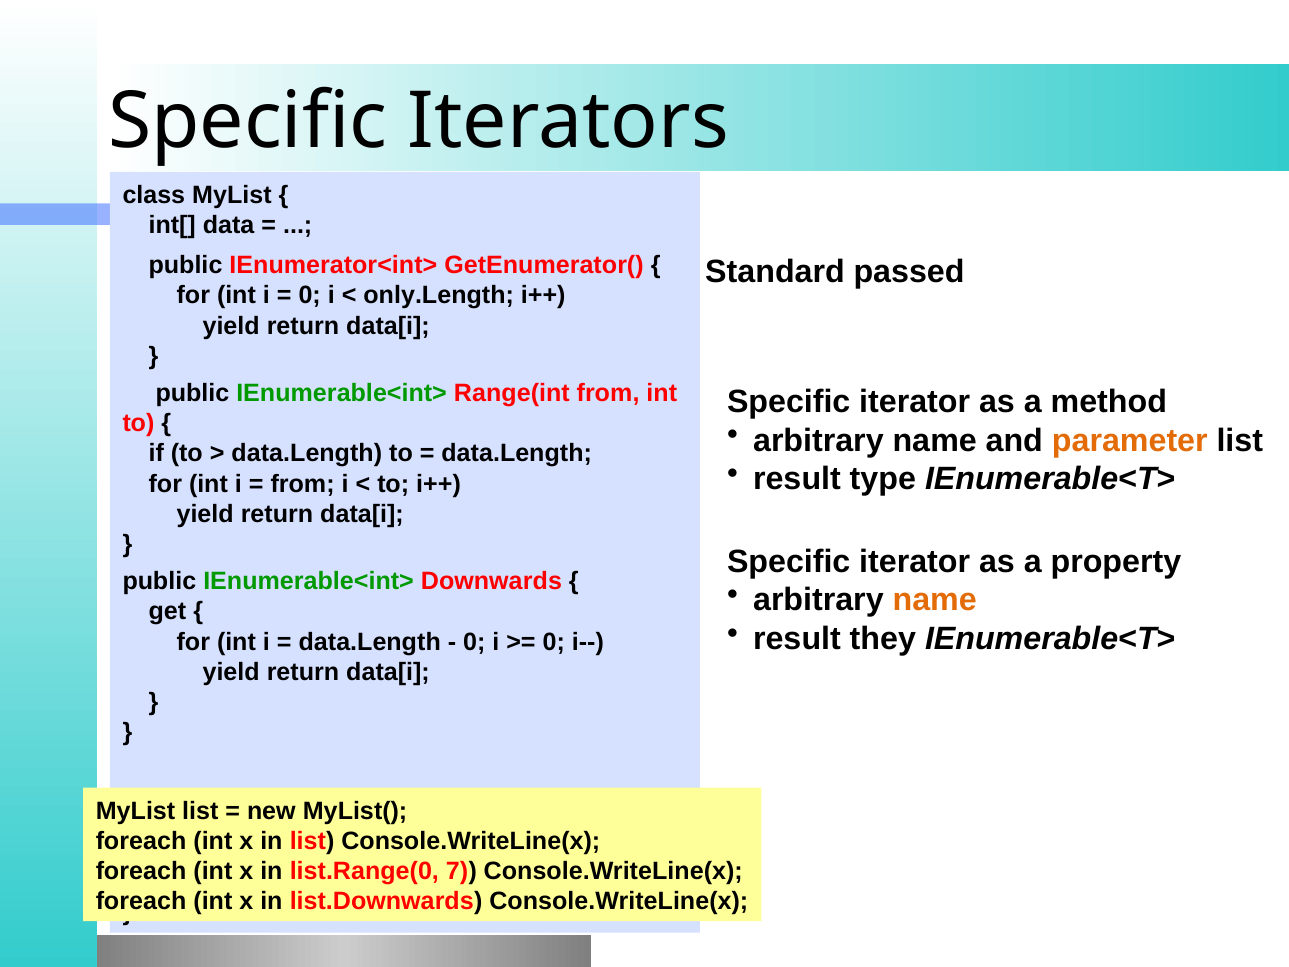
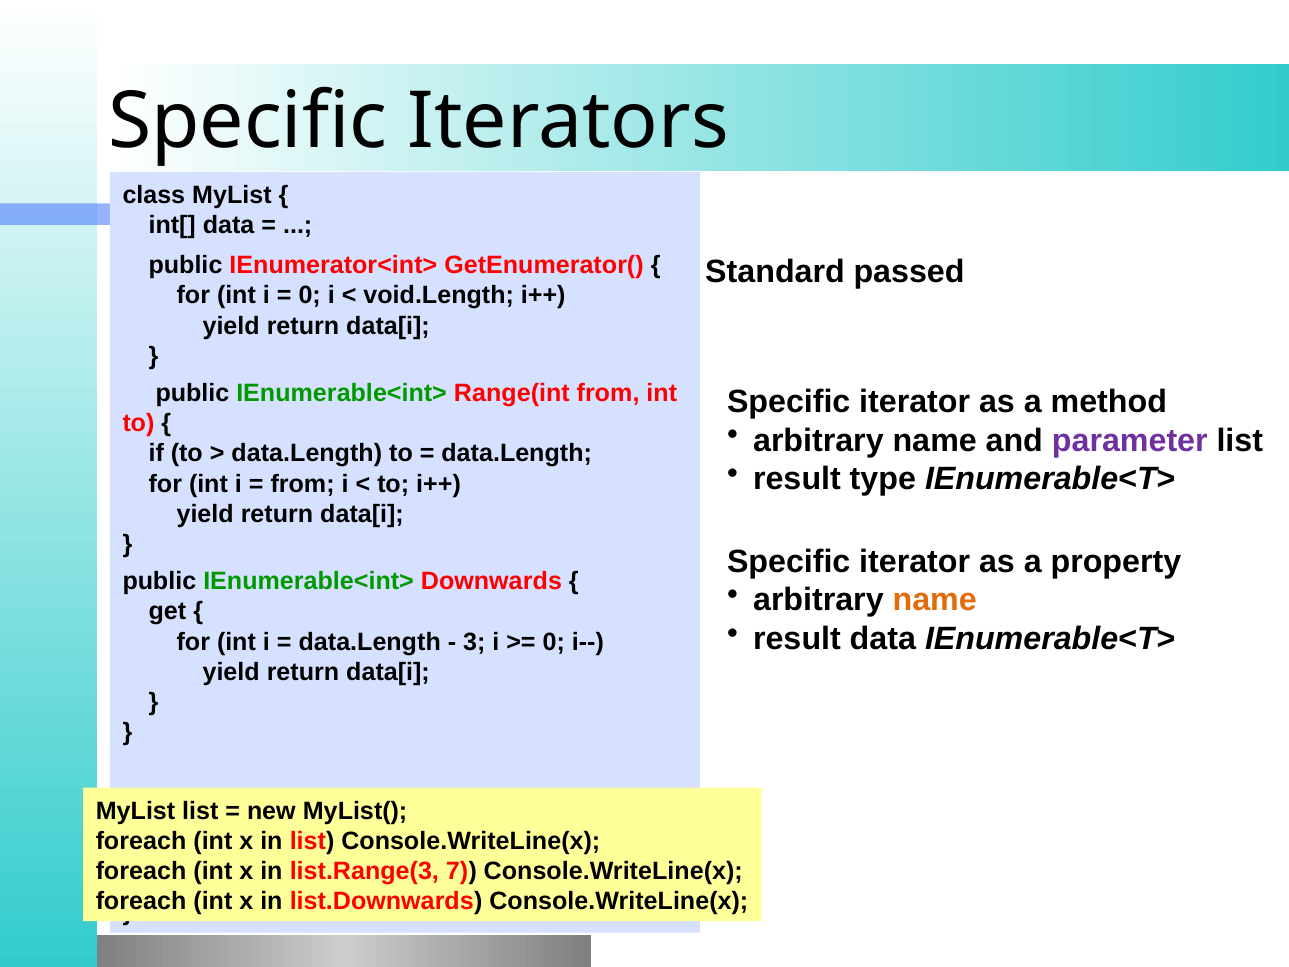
only.Length: only.Length -> void.Length
parameter colour: orange -> purple
result they: they -> data
0 at (474, 642): 0 -> 3
list.Range(0: list.Range(0 -> list.Range(3
